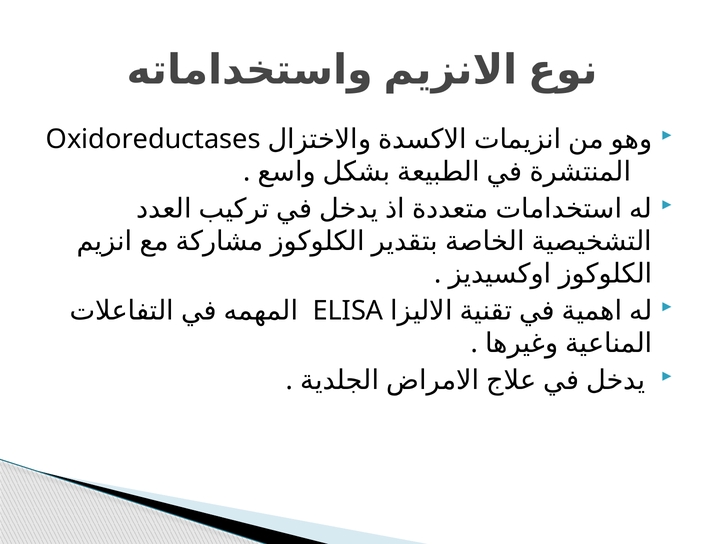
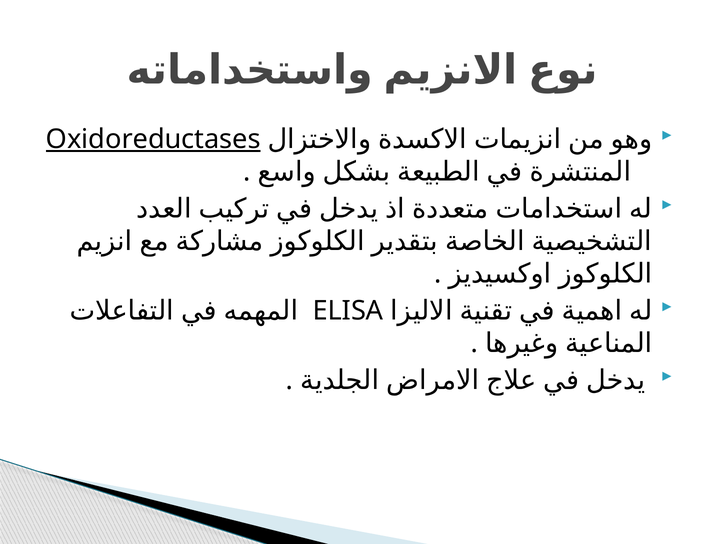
Oxidoreductases underline: none -> present
